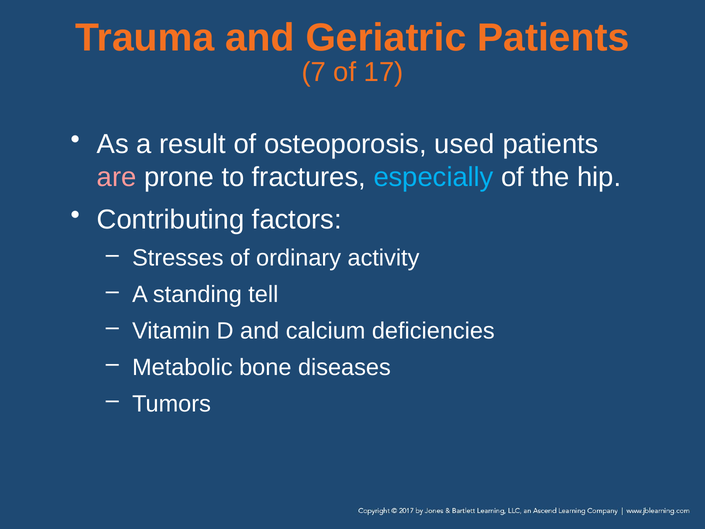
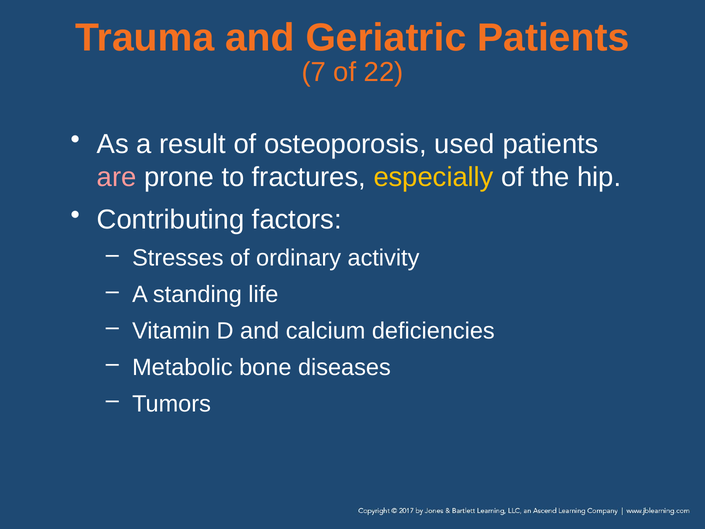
17: 17 -> 22
especially colour: light blue -> yellow
tell: tell -> life
